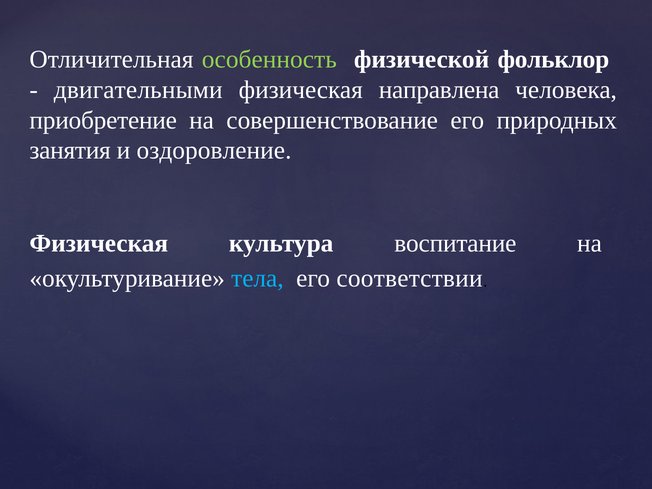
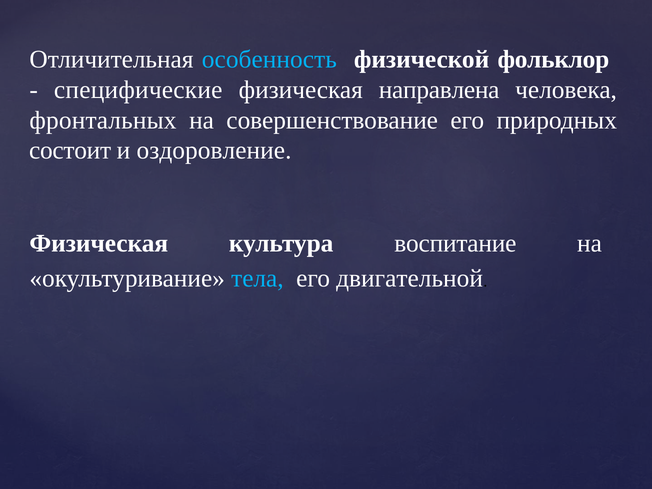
особенность colour: light green -> light blue
двигательными: двигательными -> специфические
приобретение: приобретение -> фронтальных
занятия: занятия -> состоит
соответствии: соответствии -> двигательной
